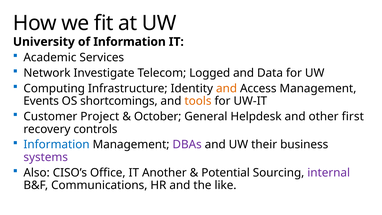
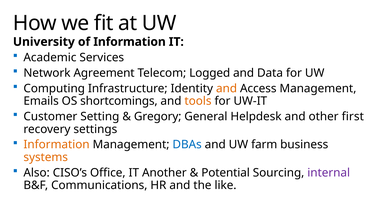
Investigate: Investigate -> Agreement
Events: Events -> Emails
Project: Project -> Setting
October: October -> Gregory
controls: controls -> settings
Information at (57, 145) colour: blue -> orange
DBAs colour: purple -> blue
their: their -> farm
systems colour: purple -> orange
